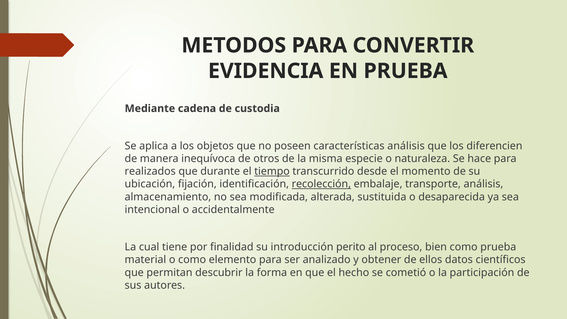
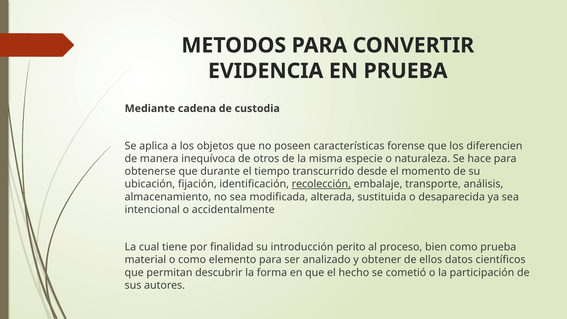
características análisis: análisis -> forense
realizados: realizados -> obtenerse
tiempo underline: present -> none
